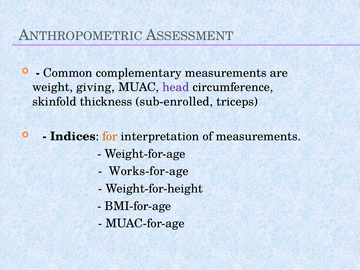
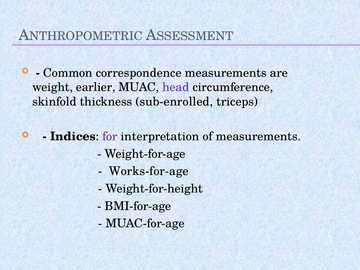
complementary: complementary -> correspondence
giving: giving -> earlier
for colour: orange -> purple
